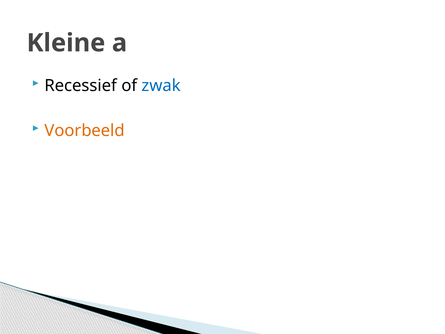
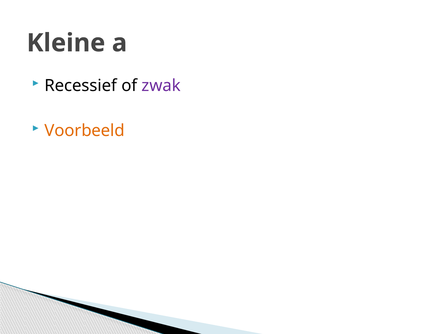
zwak colour: blue -> purple
